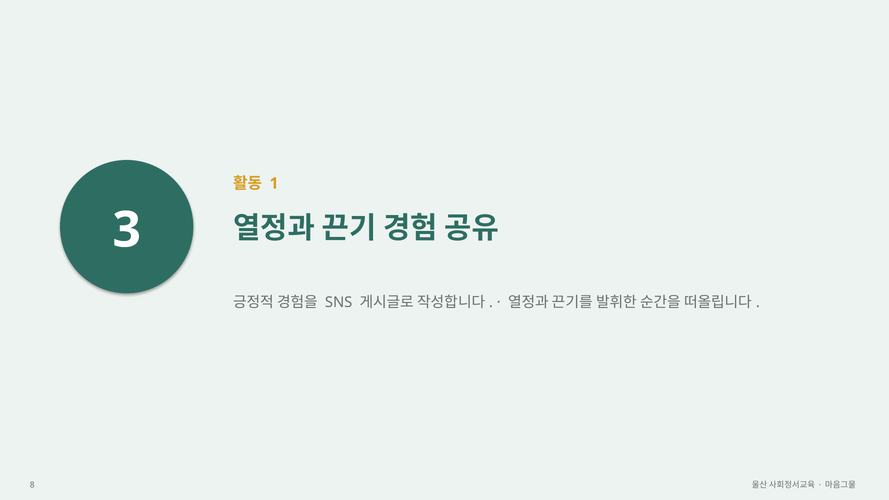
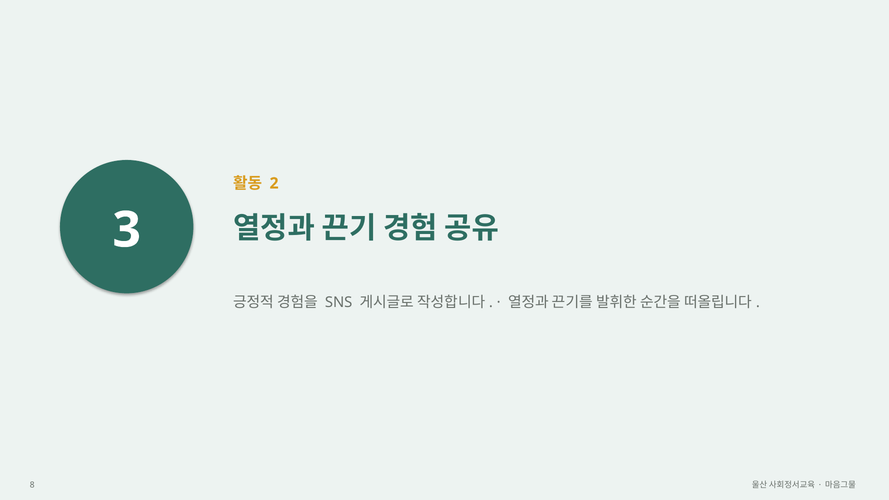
1: 1 -> 2
